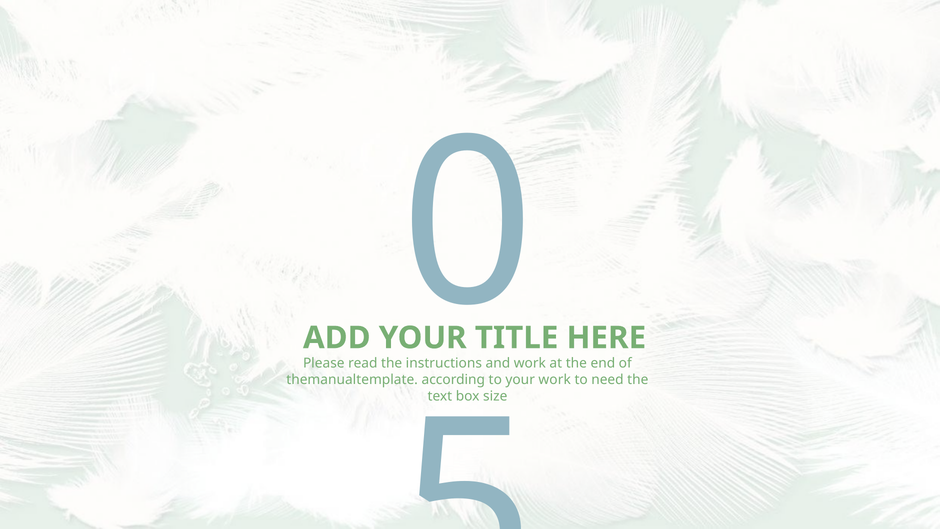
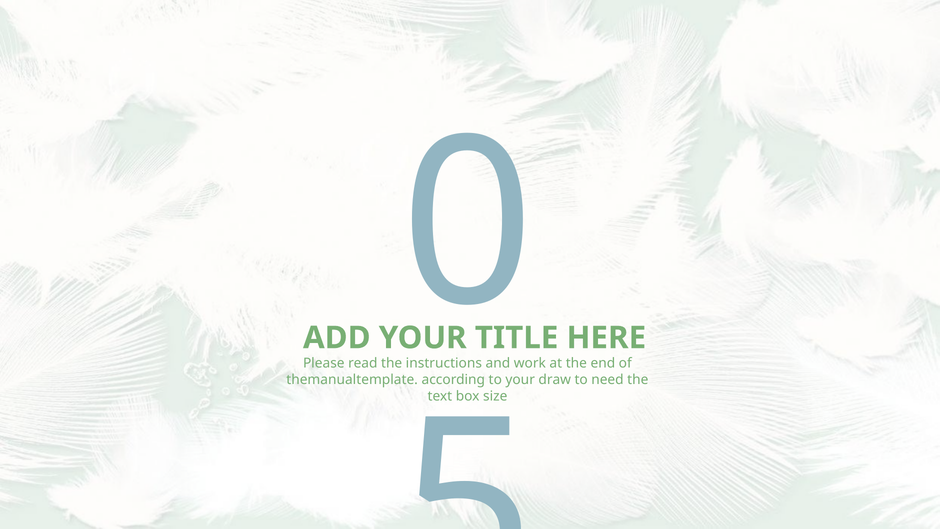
work at (555, 379): work -> draw
